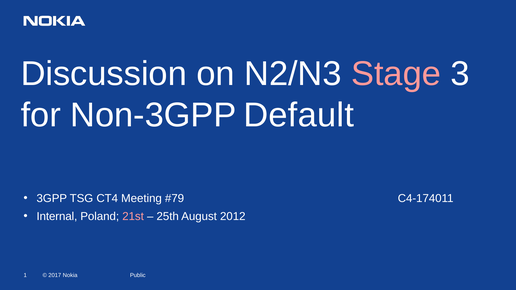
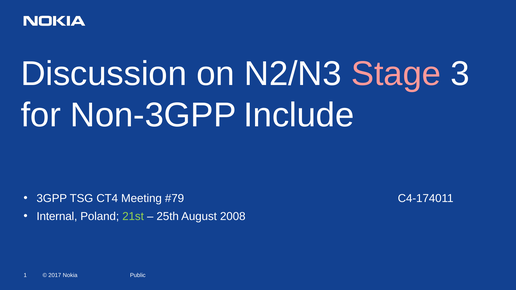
Default: Default -> Include
21st colour: pink -> light green
2012: 2012 -> 2008
